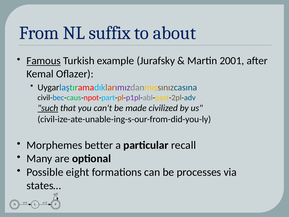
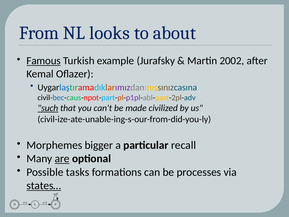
suffix: suffix -> looks
2001: 2001 -> 2002
better: better -> bigger
are underline: none -> present
eight: eight -> tasks
states… underline: none -> present
